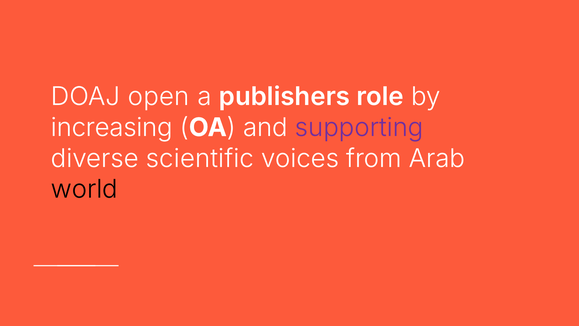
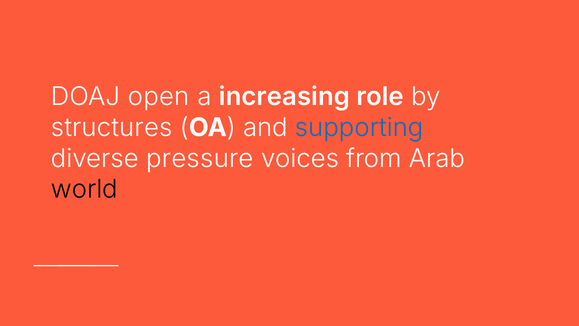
publishers: publishers -> increasing
increasing: increasing -> structures
supporting colour: purple -> blue
scientific: scientific -> pressure
